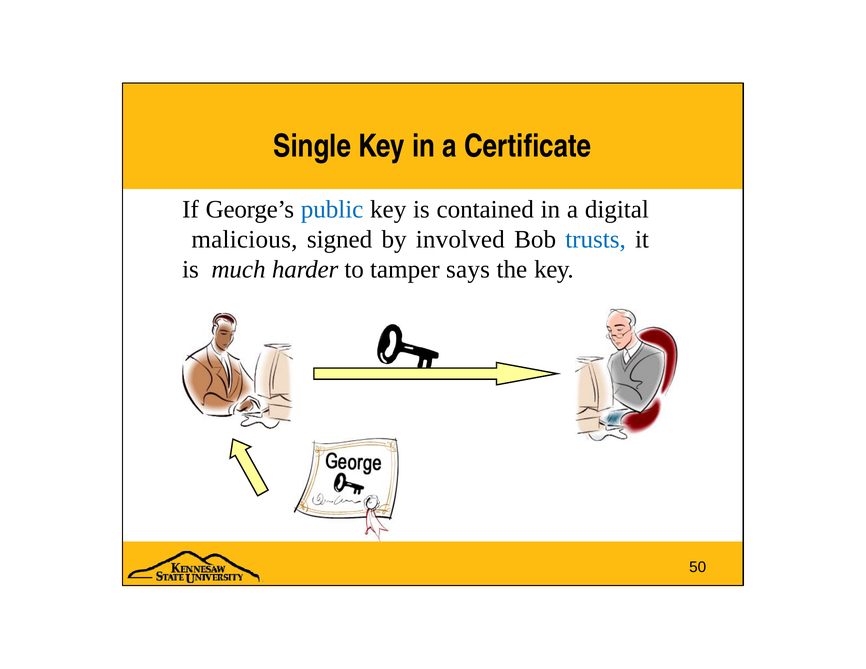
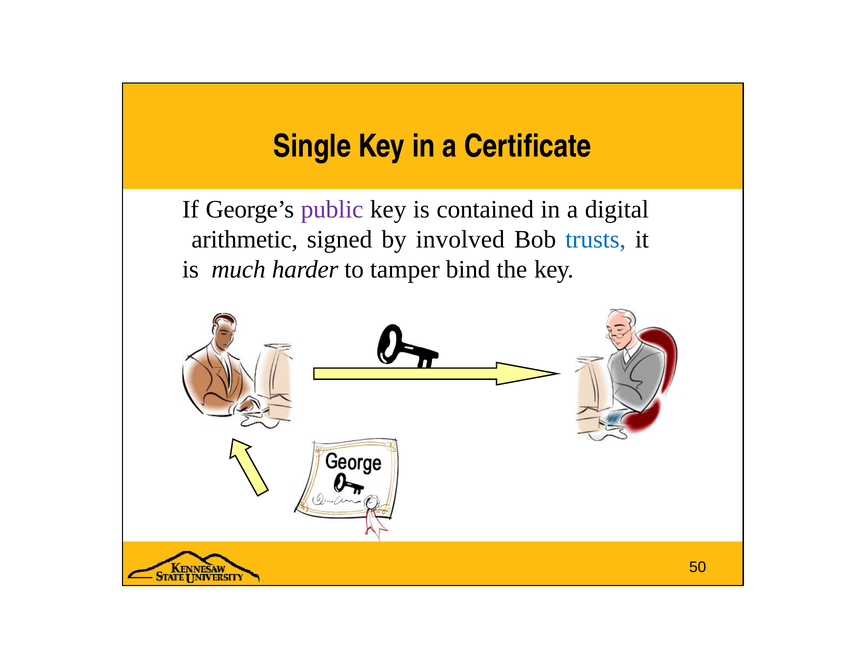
public colour: blue -> purple
malicious: malicious -> arithmetic
says: says -> bind
